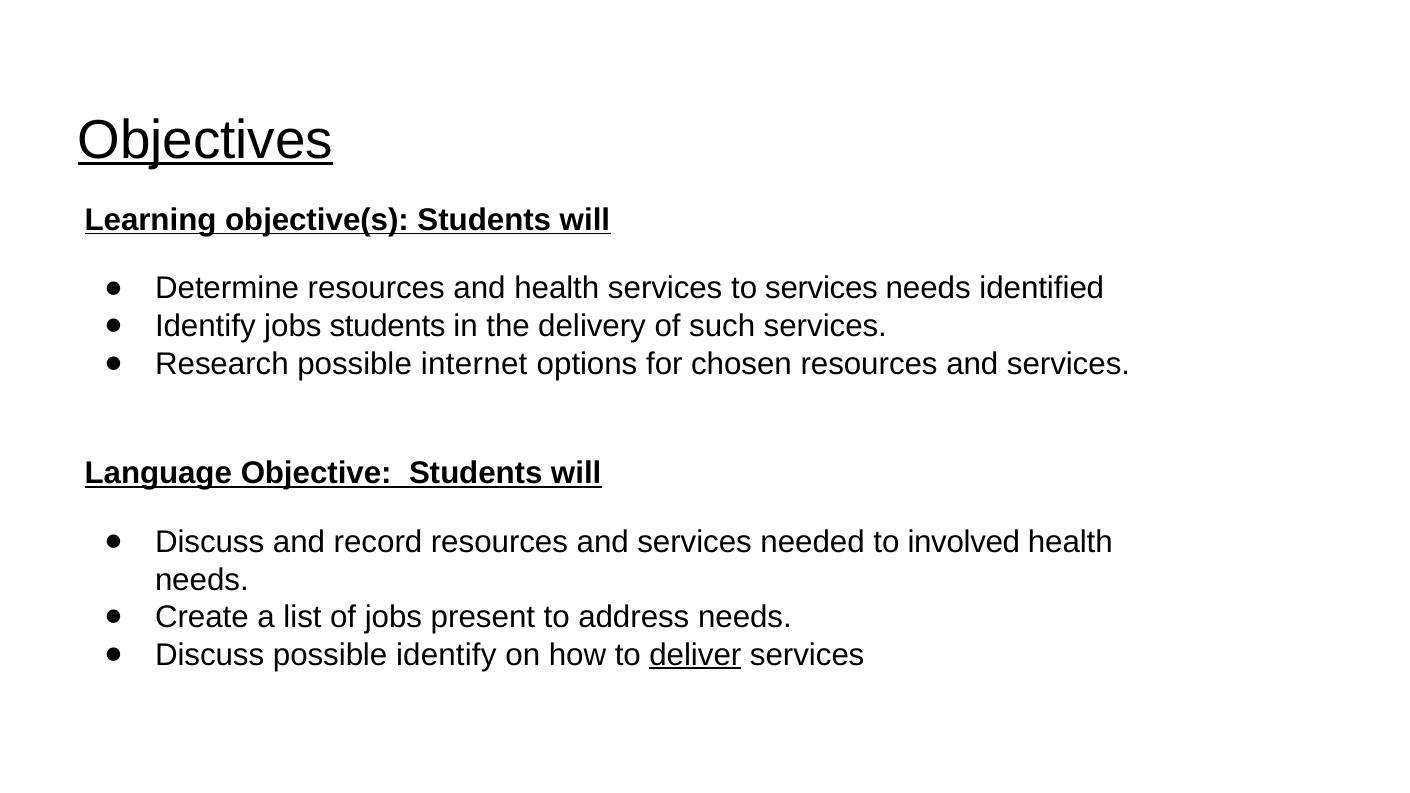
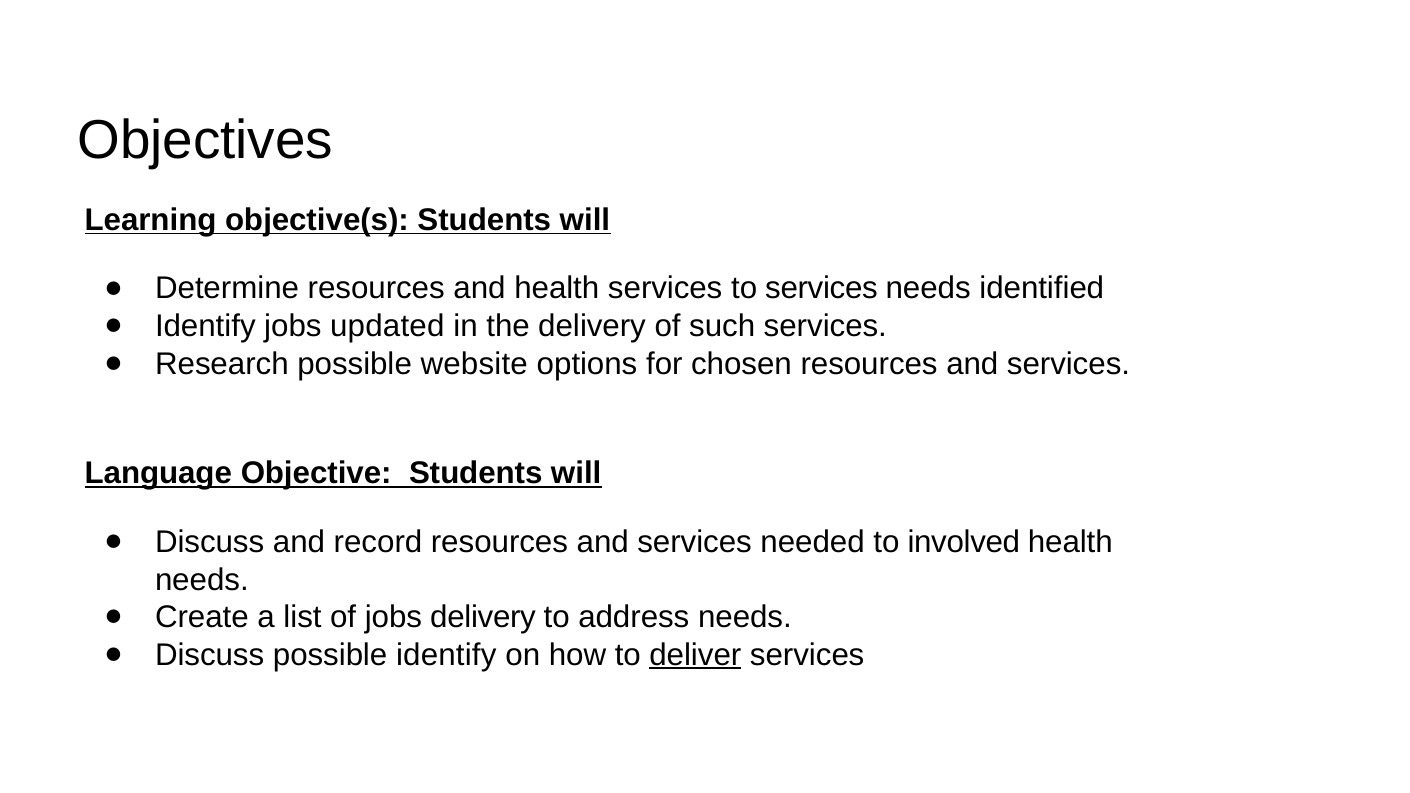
Objectives underline: present -> none
jobs students: students -> updated
internet: internet -> website
jobs present: present -> delivery
